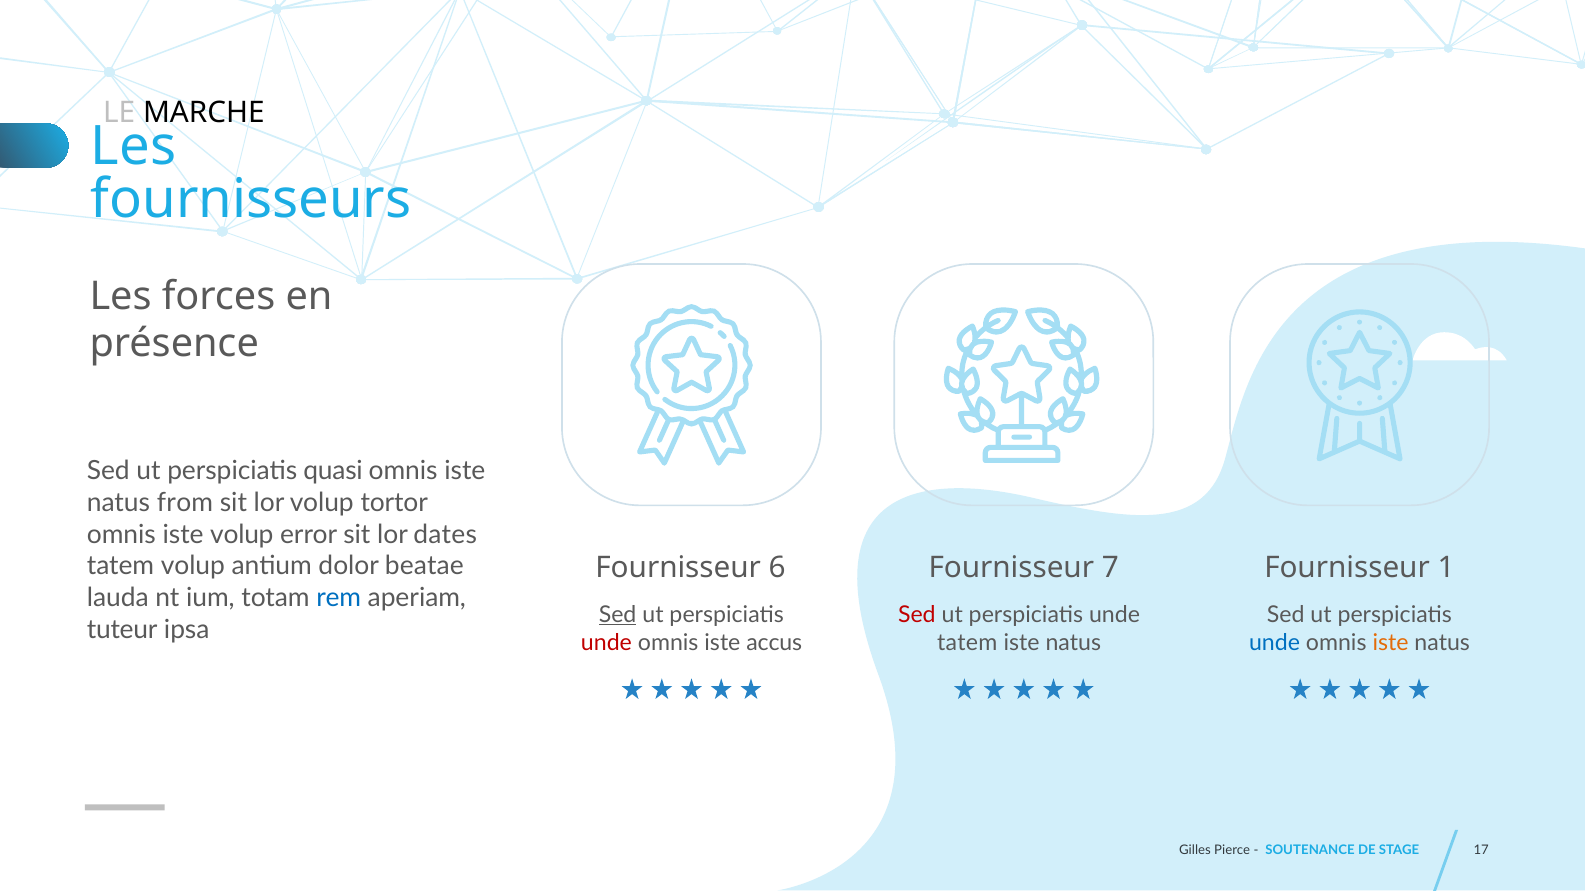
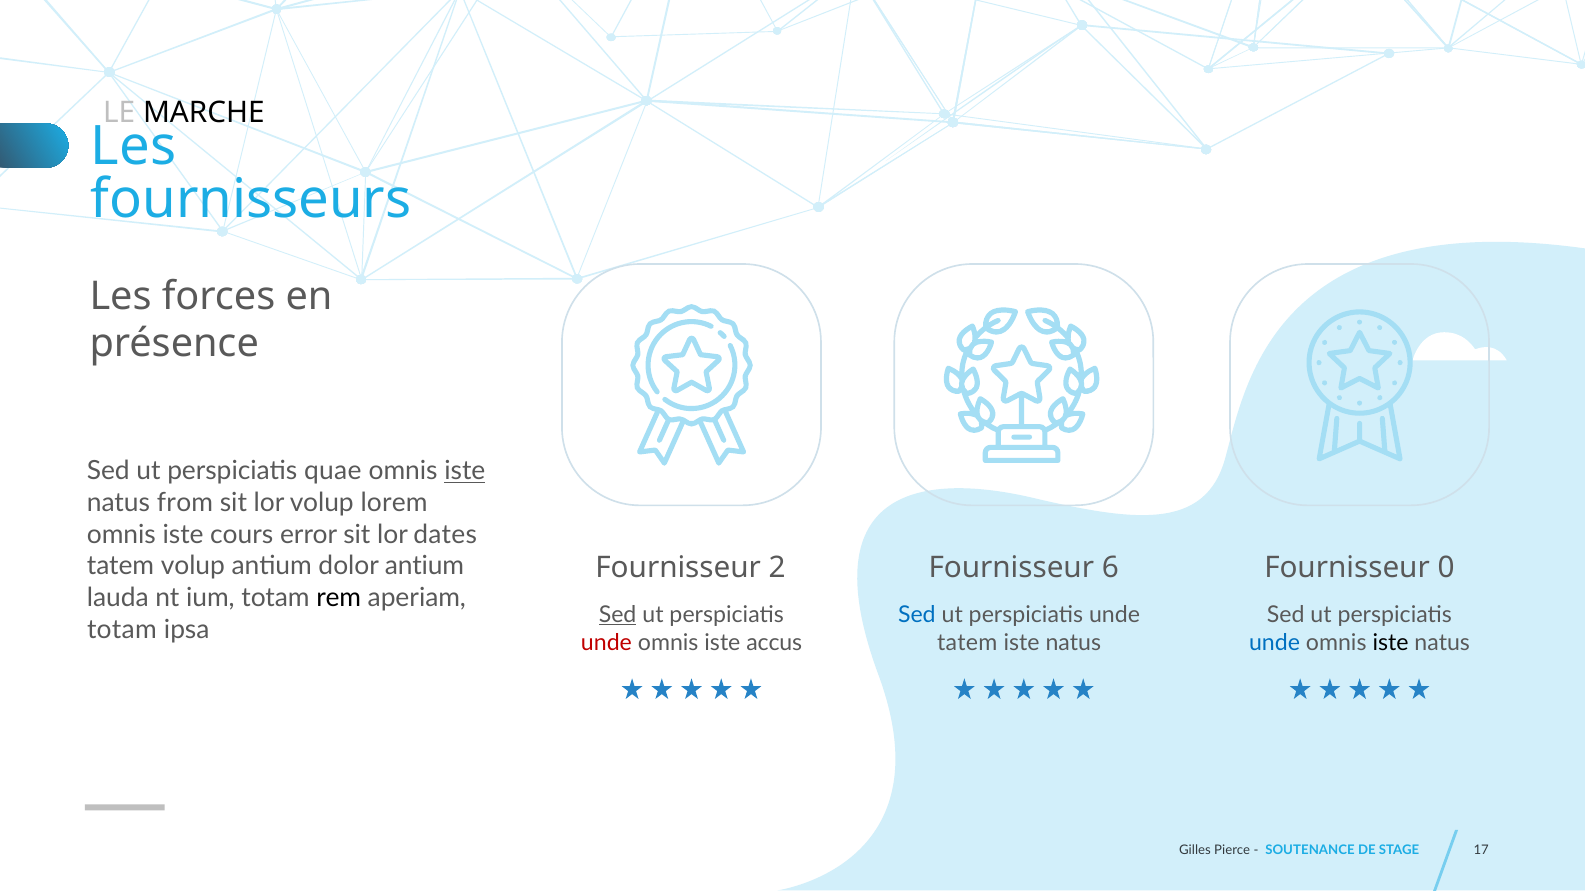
quasi: quasi -> quae
iste at (465, 472) underline: none -> present
tortor: tortor -> lorem
iste volup: volup -> cours
dolor beatae: beatae -> antium
6: 6 -> 2
7: 7 -> 6
1: 1 -> 0
rem colour: blue -> black
Sed at (917, 615) colour: red -> blue
tuteur at (122, 630): tuteur -> totam
iste at (1391, 643) colour: orange -> black
